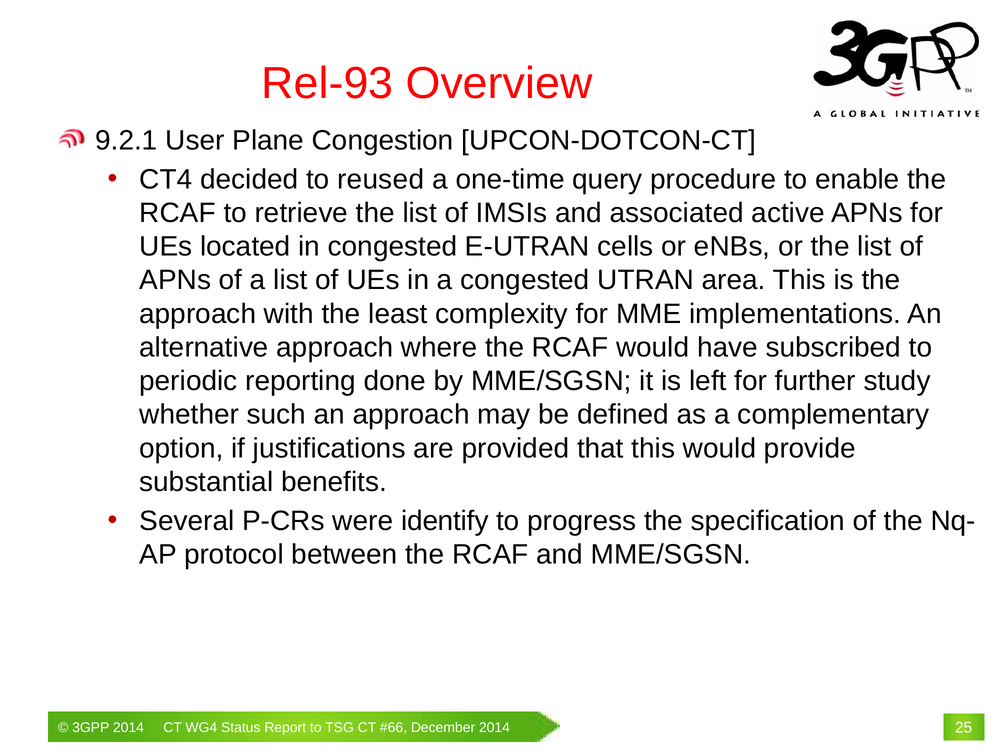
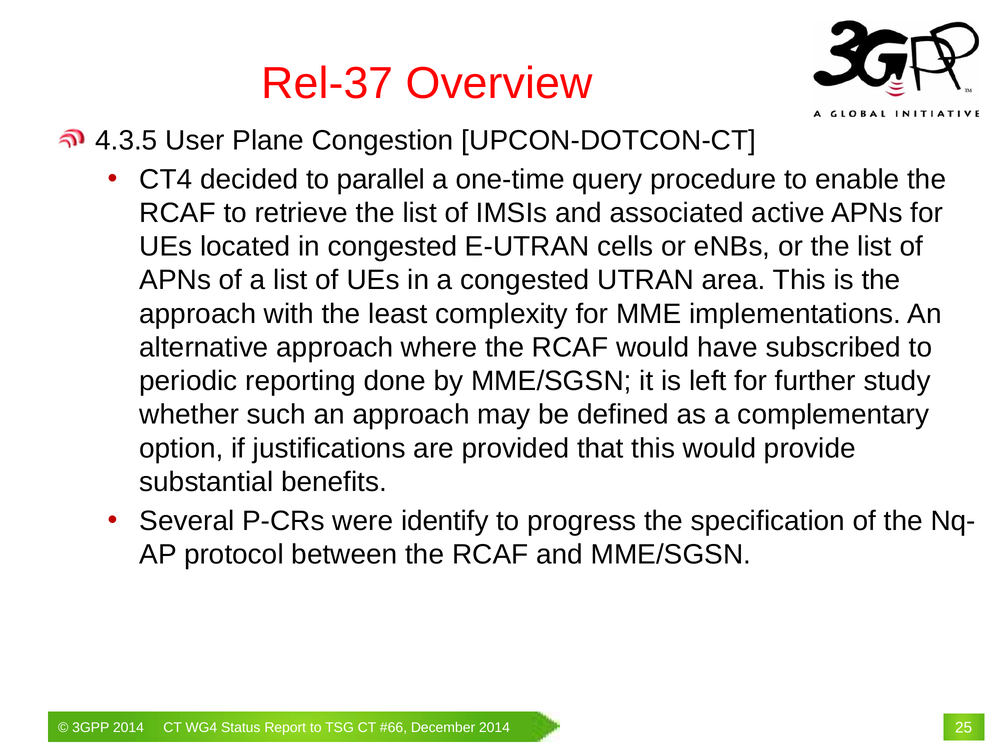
Rel-93: Rel-93 -> Rel-37
9.2.1: 9.2.1 -> 4.3.5
reused: reused -> parallel
